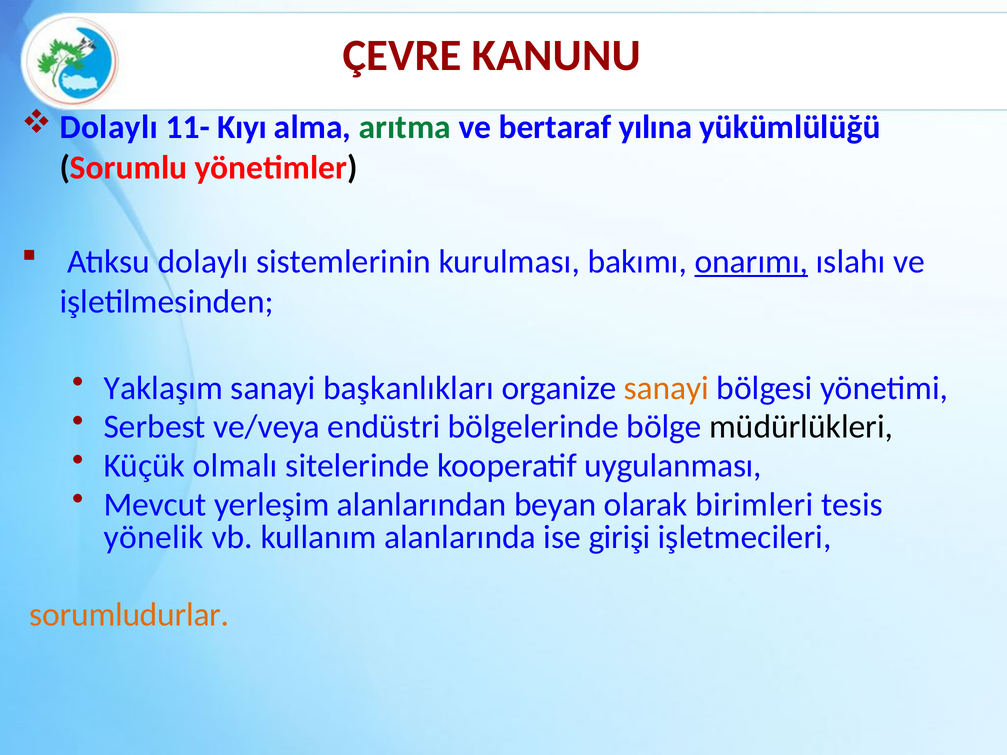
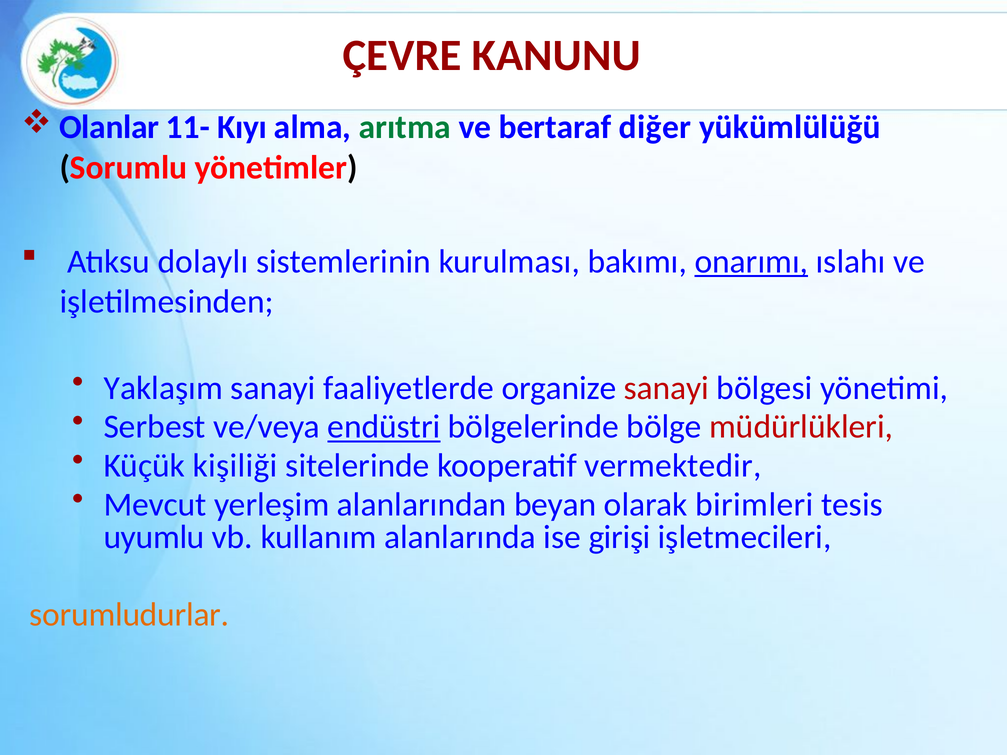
Dolaylı at (109, 127): Dolaylı -> Olanlar
yılına: yılına -> diğer
başkanlıkları: başkanlıkları -> faaliyetlerde
sanayi at (666, 388) colour: orange -> red
endüstri underline: none -> present
müdürlükleri colour: black -> red
olmalı: olmalı -> kişiliği
uygulanması: uygulanması -> vermektedir
yönelik: yönelik -> uyumlu
